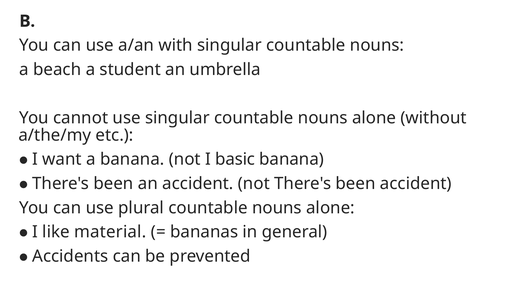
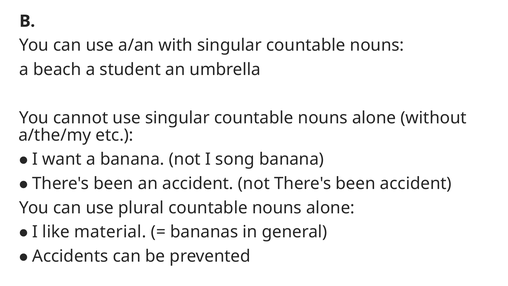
basic: basic -> song
